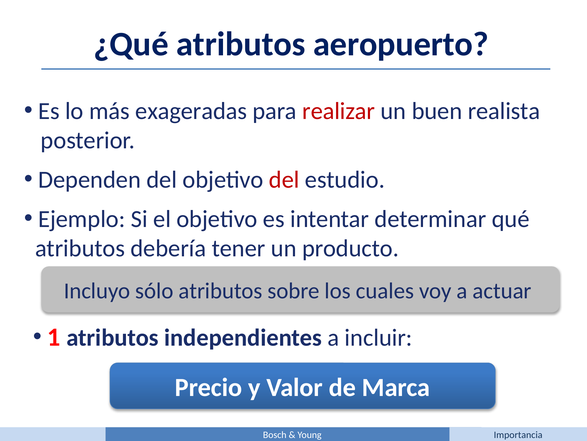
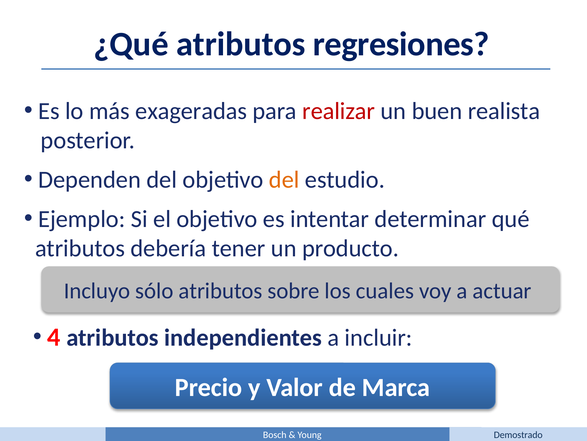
aeropuerto: aeropuerto -> regresiones
del at (284, 179) colour: red -> orange
1: 1 -> 4
Importancia: Importancia -> Demostrado
